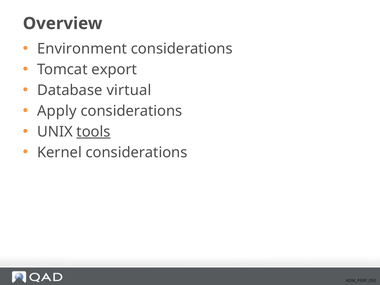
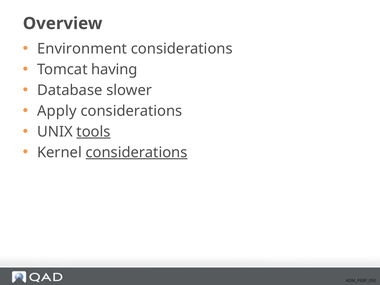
export: export -> having
virtual: virtual -> slower
considerations at (137, 152) underline: none -> present
